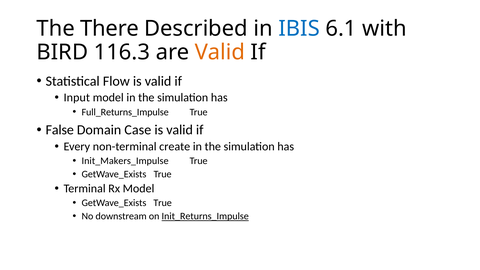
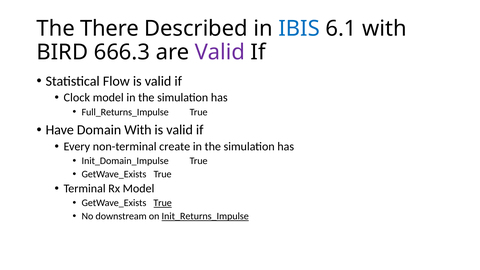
116.3: 116.3 -> 666.3
Valid at (220, 52) colour: orange -> purple
Input: Input -> Clock
False: False -> Have
Domain Case: Case -> With
Init_Makers_Impulse: Init_Makers_Impulse -> Init_Domain_Impulse
True at (163, 203) underline: none -> present
